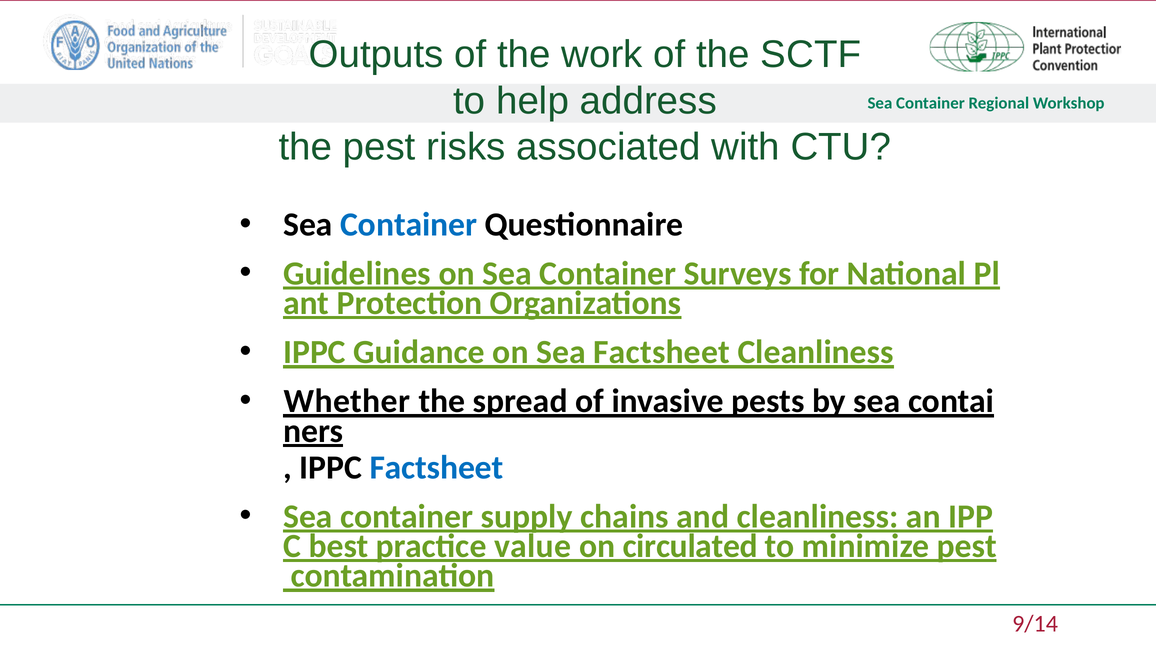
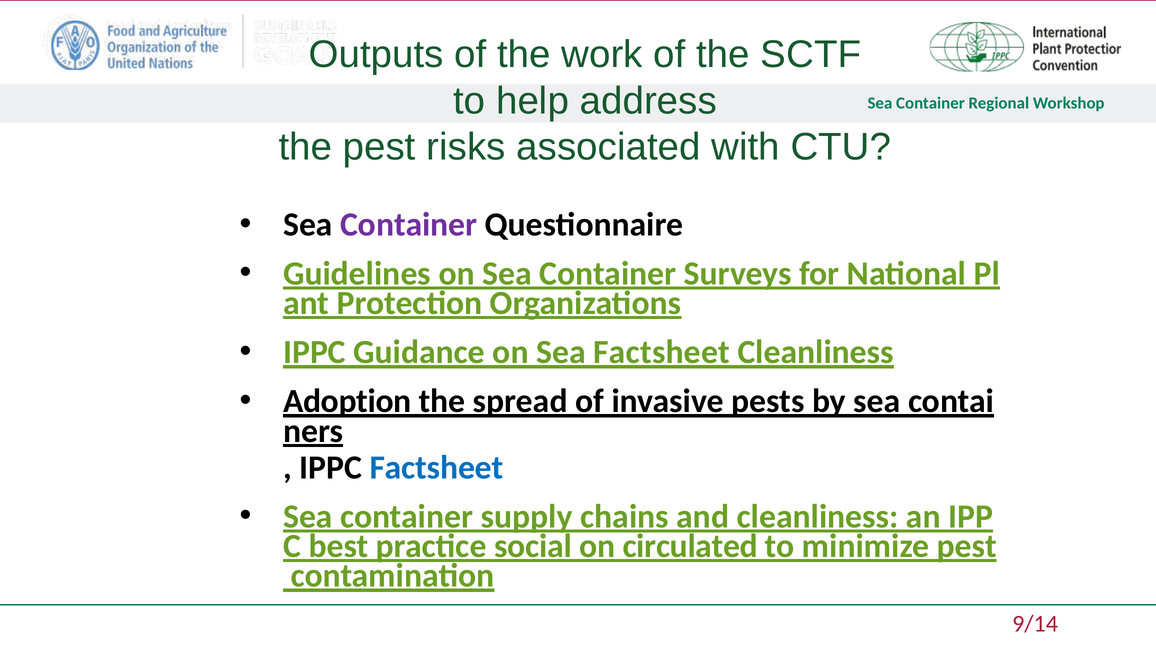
Container at (409, 225) colour: blue -> purple
Whether: Whether -> Adoption
value: value -> social
